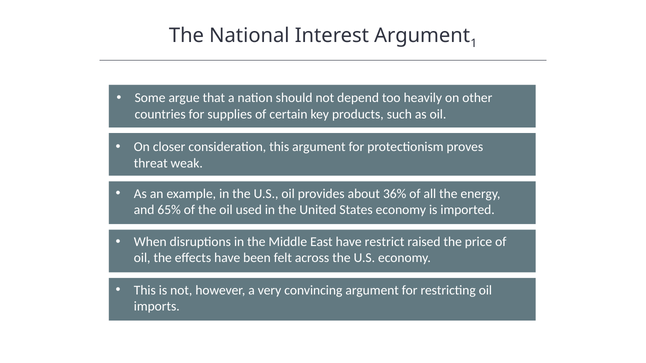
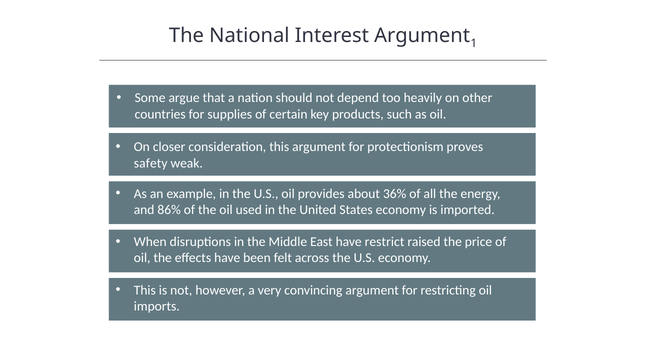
threat: threat -> safety
65%: 65% -> 86%
